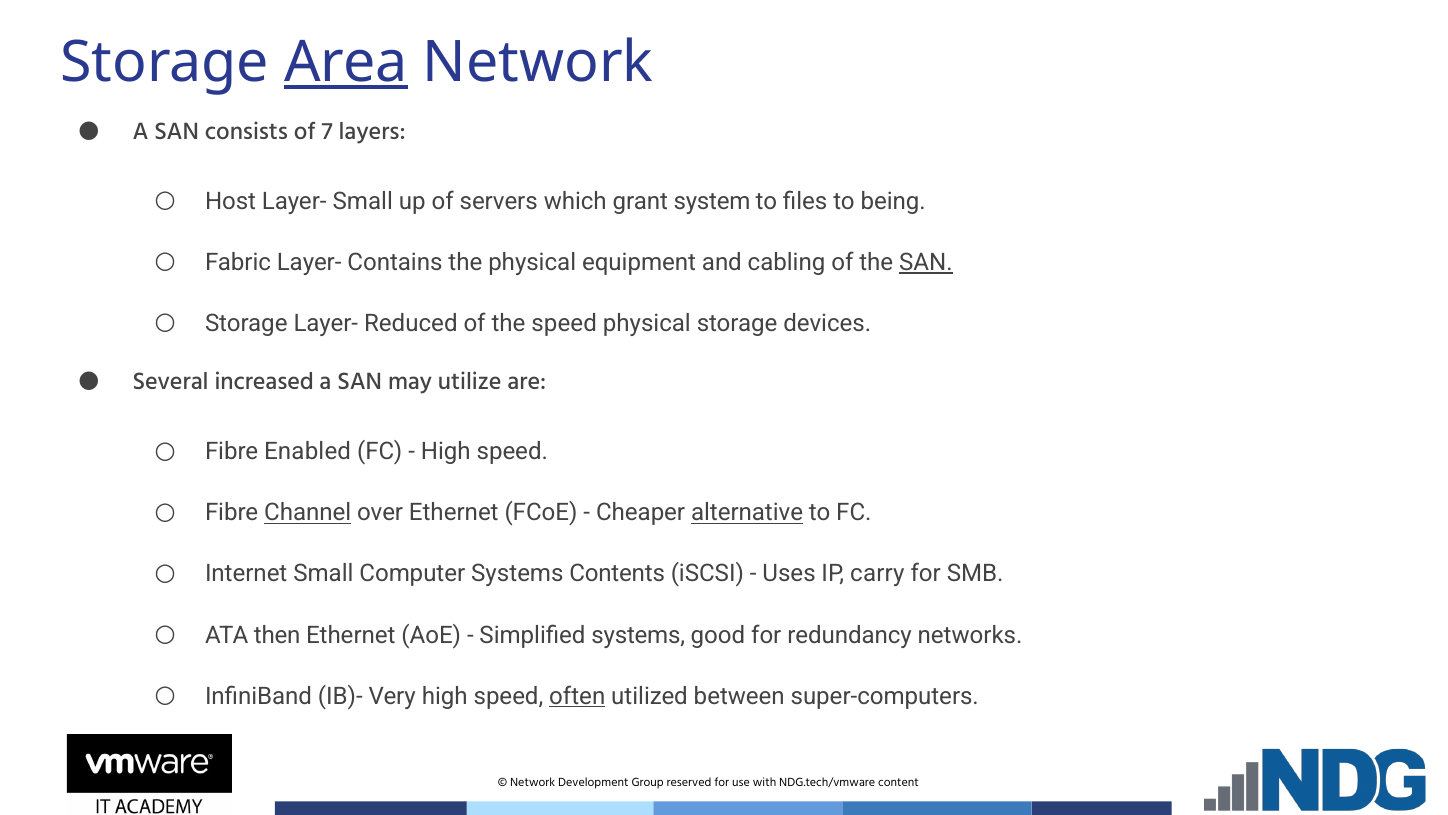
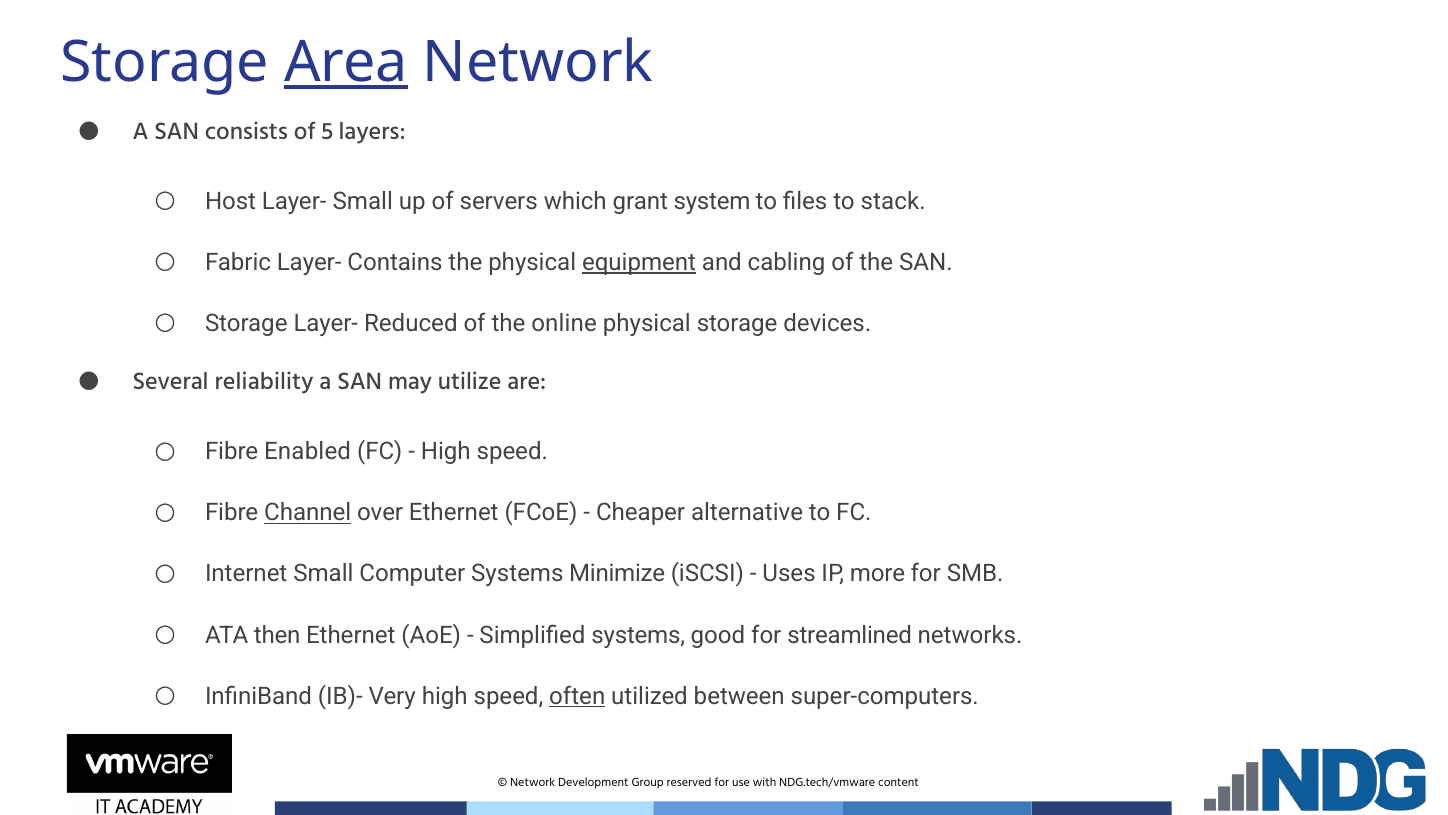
7: 7 -> 5
being: being -> stack
equipment underline: none -> present
SAN at (926, 262) underline: present -> none
the speed: speed -> online
increased: increased -> reliability
alternative underline: present -> none
Contents: Contents -> Minimize
carry: carry -> more
redundancy: redundancy -> streamlined
